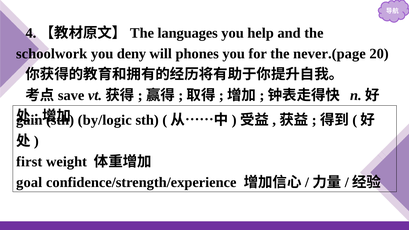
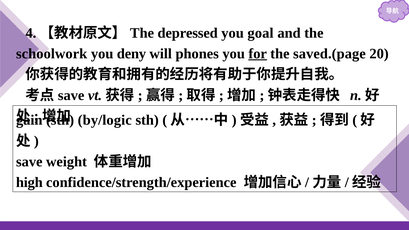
languages: languages -> depressed
help: help -> goal
for underline: none -> present
never.(page: never.(page -> saved.(page
first at (29, 162): first -> save
goal: goal -> high
